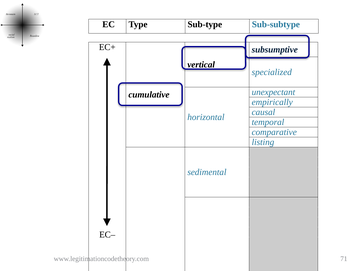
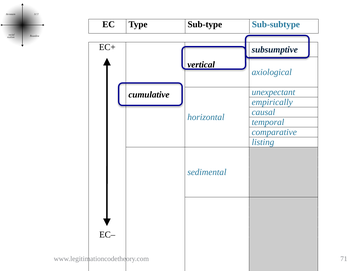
specialized: specialized -> axiological
